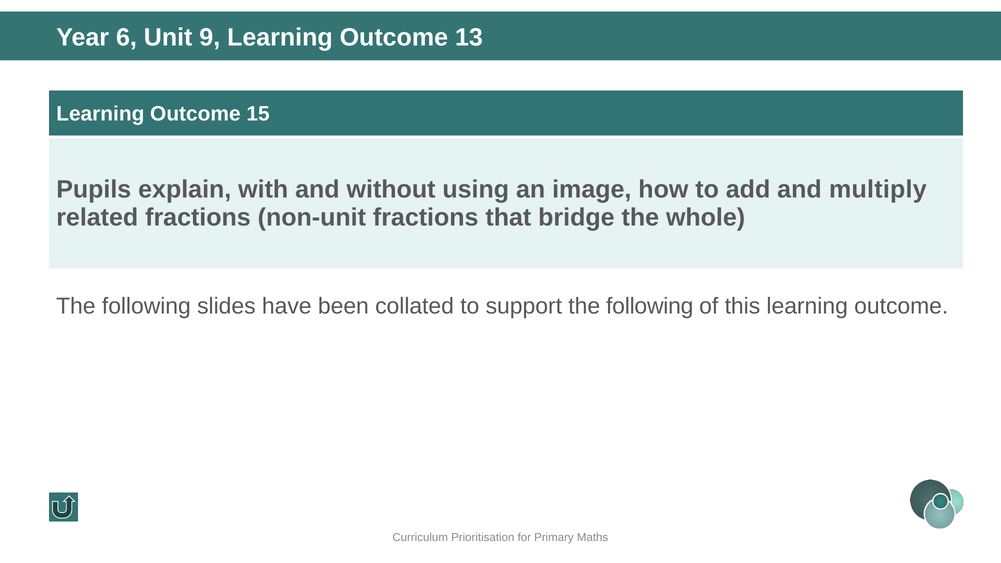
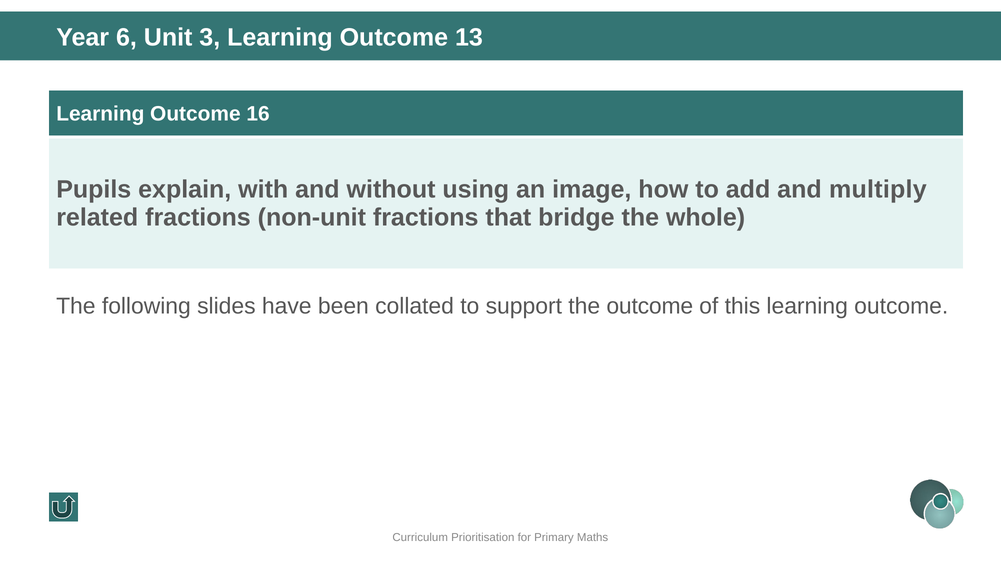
9: 9 -> 3
15: 15 -> 16
support the following: following -> outcome
